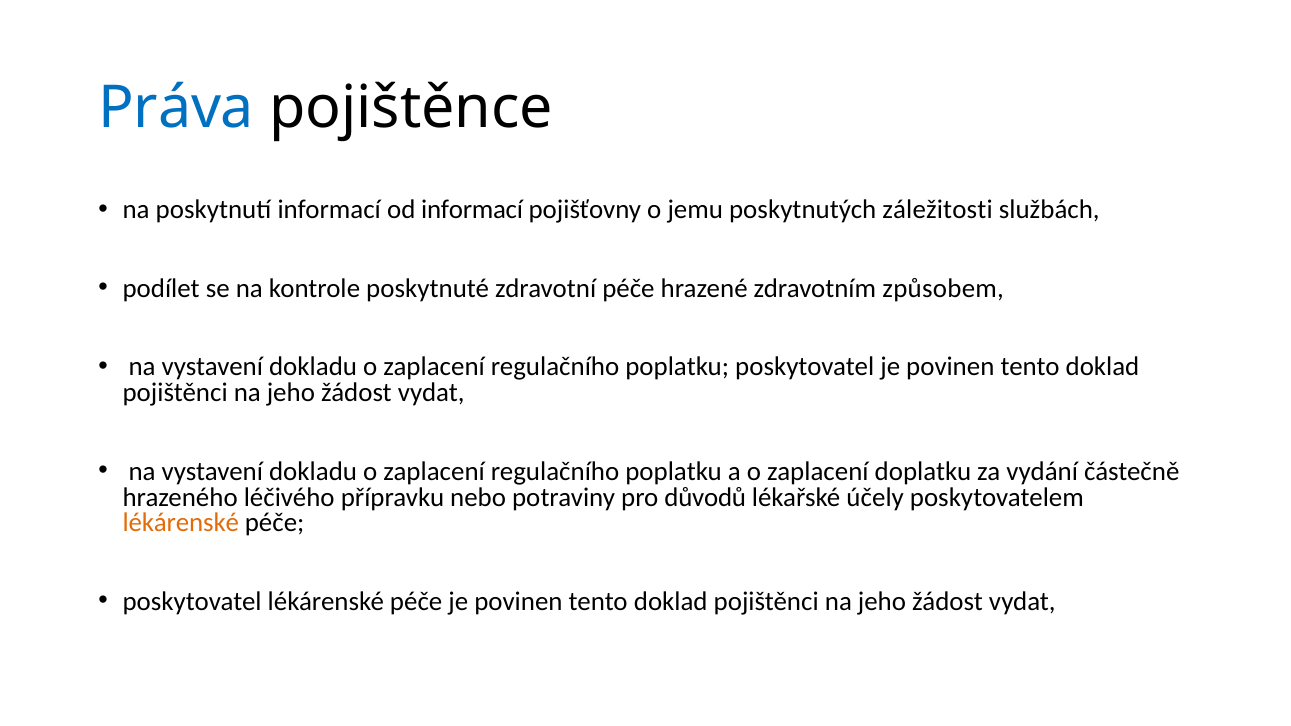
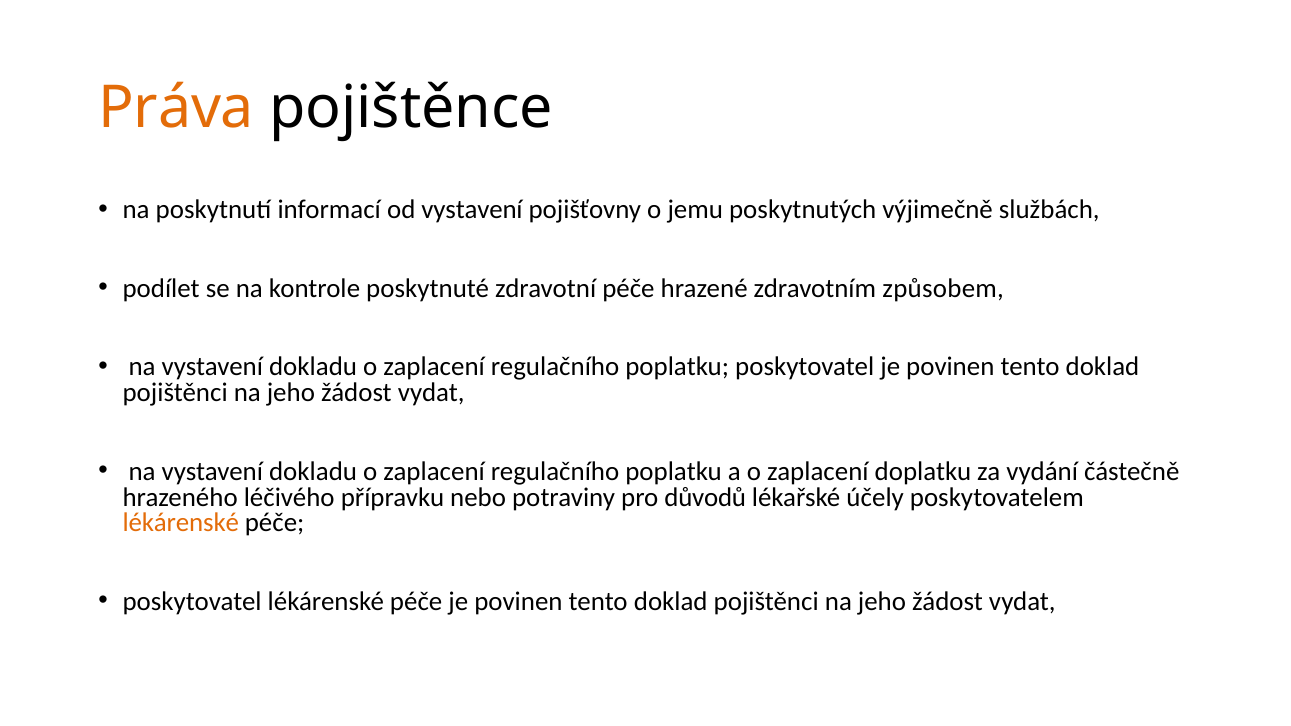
Práva colour: blue -> orange
od informací: informací -> vystavení
záležitosti: záležitosti -> výjimečně
